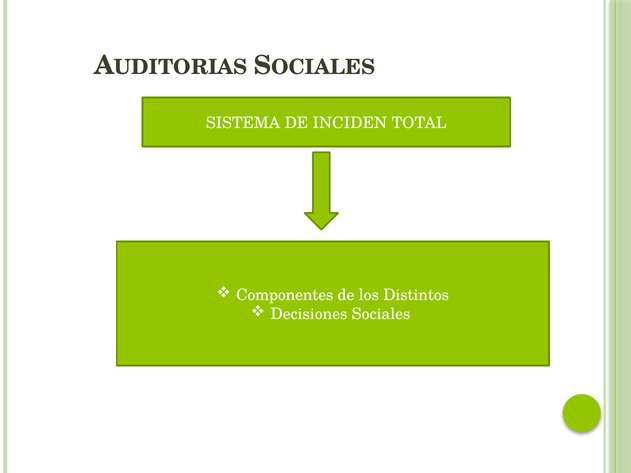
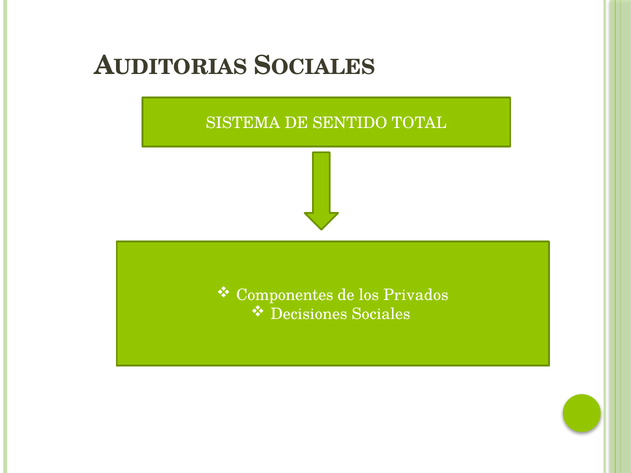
INCIDEN: INCIDEN -> SENTIDO
Distintos: Distintos -> Privados
